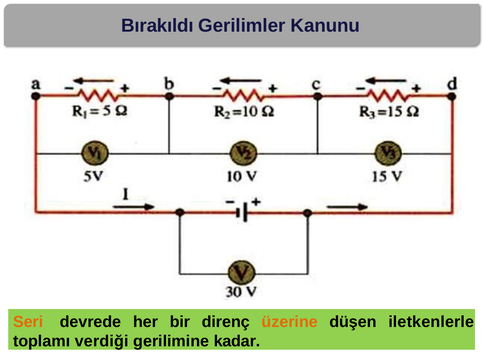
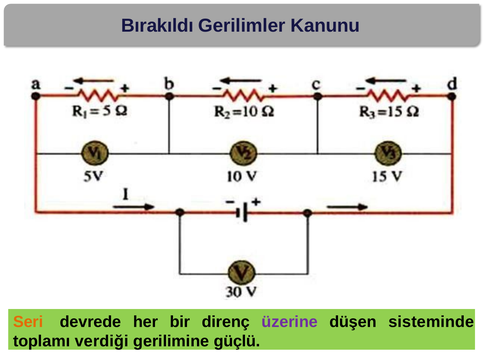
üzerine colour: orange -> purple
iletkenlerle: iletkenlerle -> sisteminde
kadar: kadar -> güçlü
